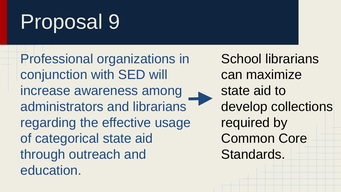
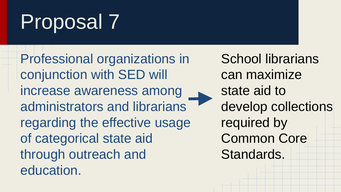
9: 9 -> 7
